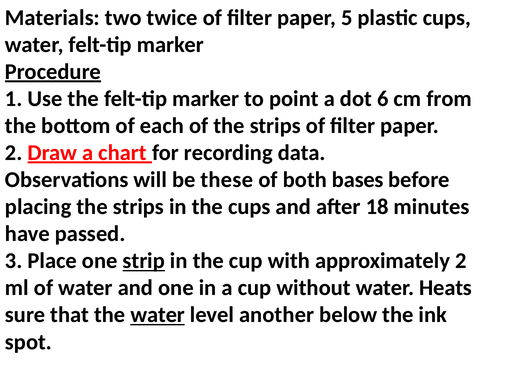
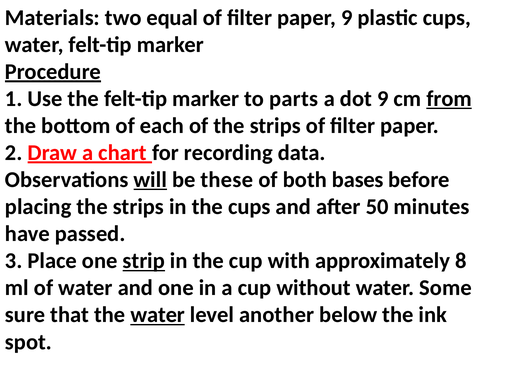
twice: twice -> equal
paper 5: 5 -> 9
point: point -> parts
dot 6: 6 -> 9
from underline: none -> present
will underline: none -> present
18: 18 -> 50
approximately 2: 2 -> 8
Heats: Heats -> Some
